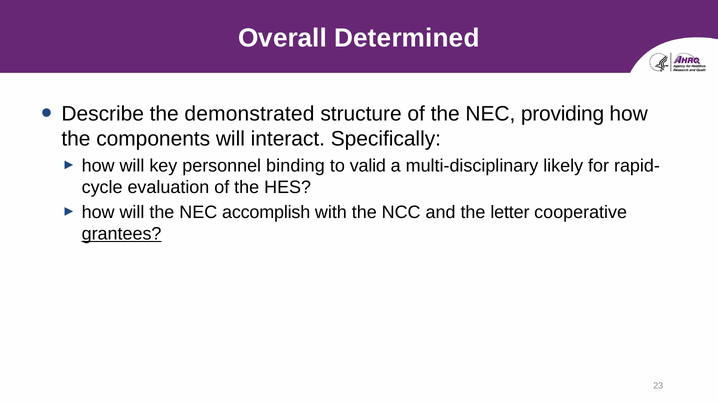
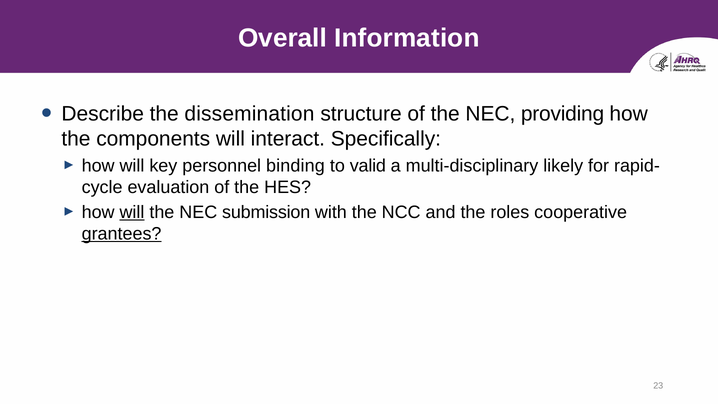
Determined: Determined -> Information
demonstrated: demonstrated -> dissemination
will at (132, 212) underline: none -> present
accomplish: accomplish -> submission
letter: letter -> roles
